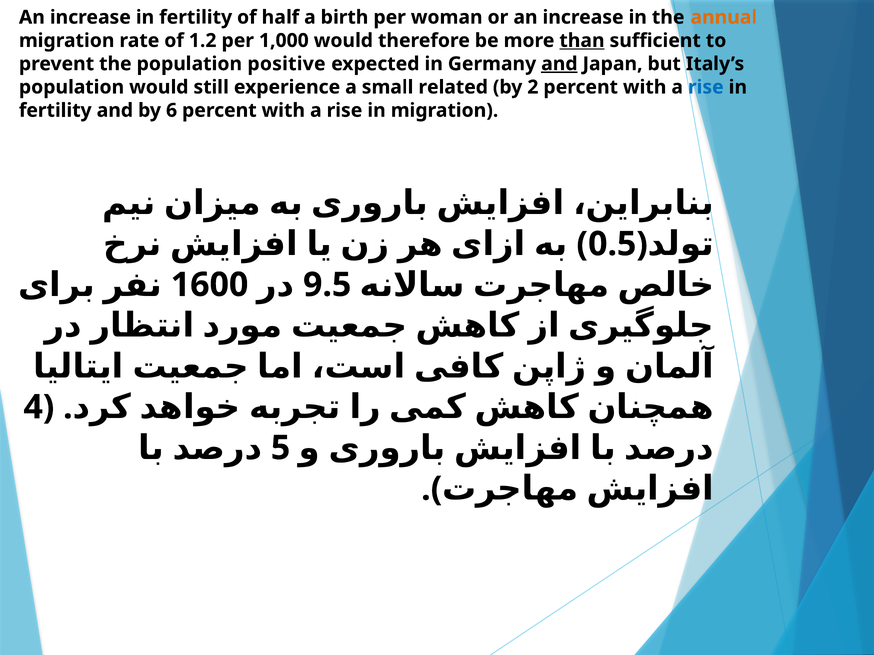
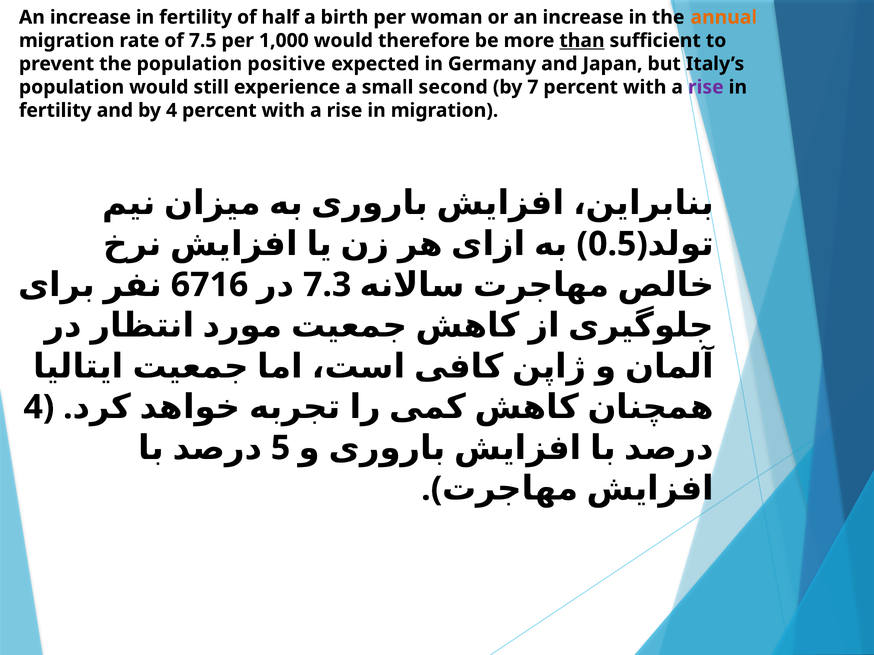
1.2: 1.2 -> 7.5
and at (559, 64) underline: present -> none
related: related -> second
2: 2 -> 7
rise at (706, 87) colour: blue -> purple
by 6: 6 -> 4
1600: 1600 -> 6716
9.5: 9.5 -> 7.3
